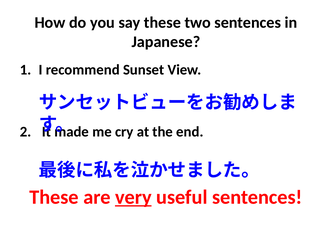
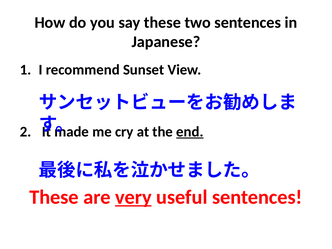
end underline: none -> present
